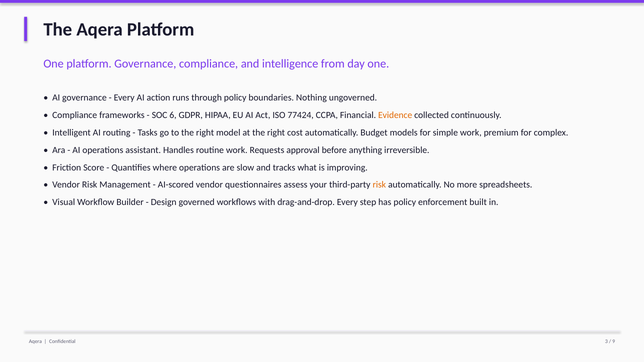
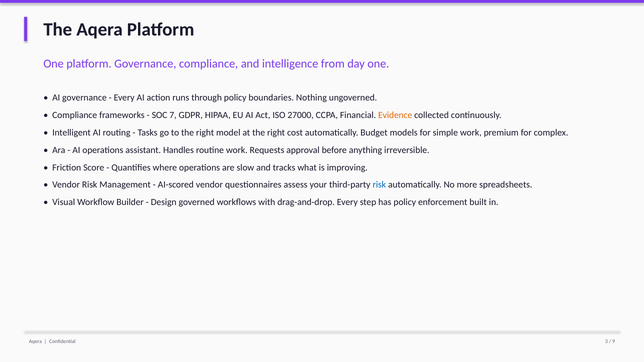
6: 6 -> 7
77424: 77424 -> 27000
risk at (379, 185) colour: orange -> blue
